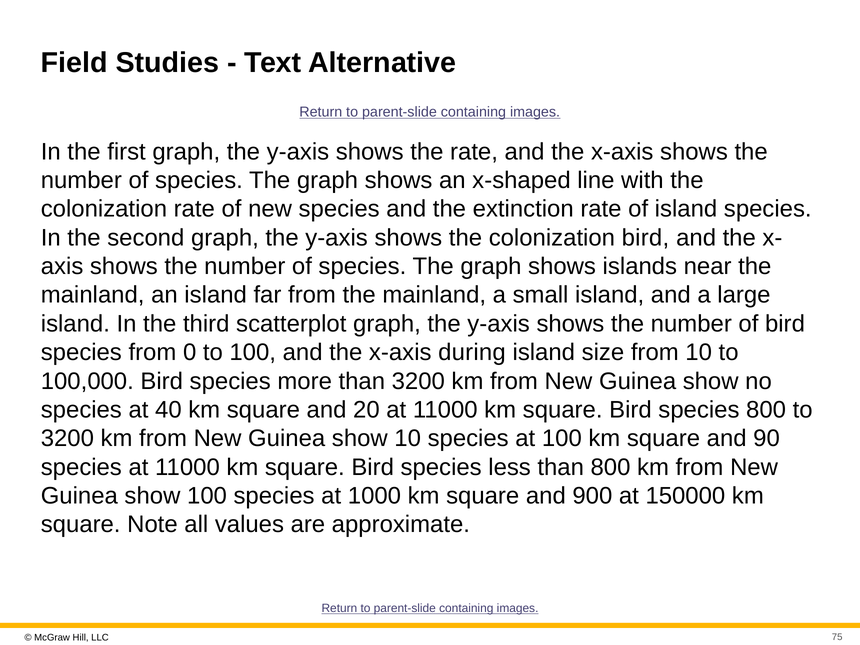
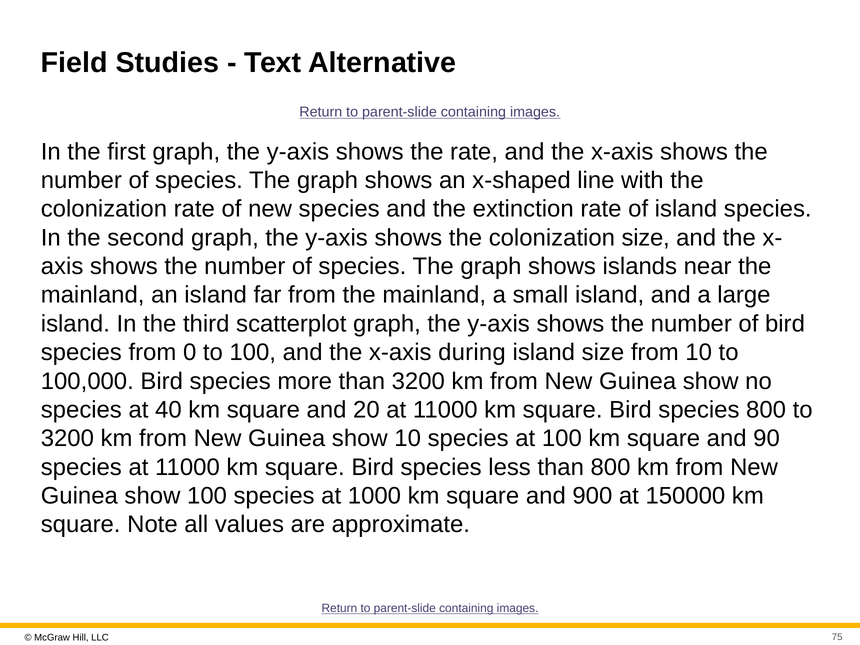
colonization bird: bird -> size
